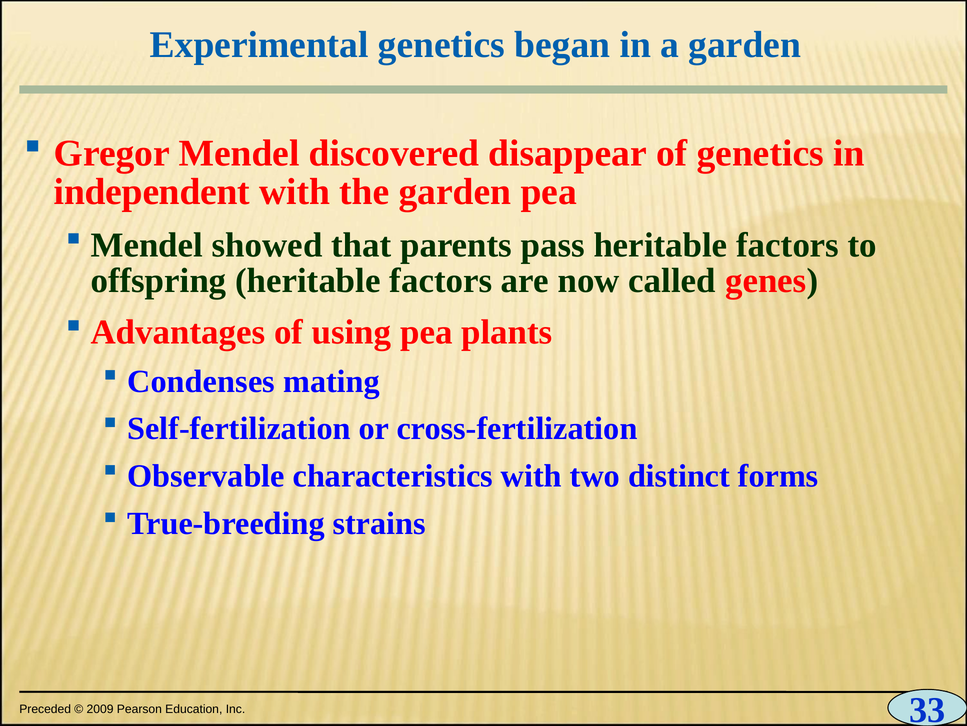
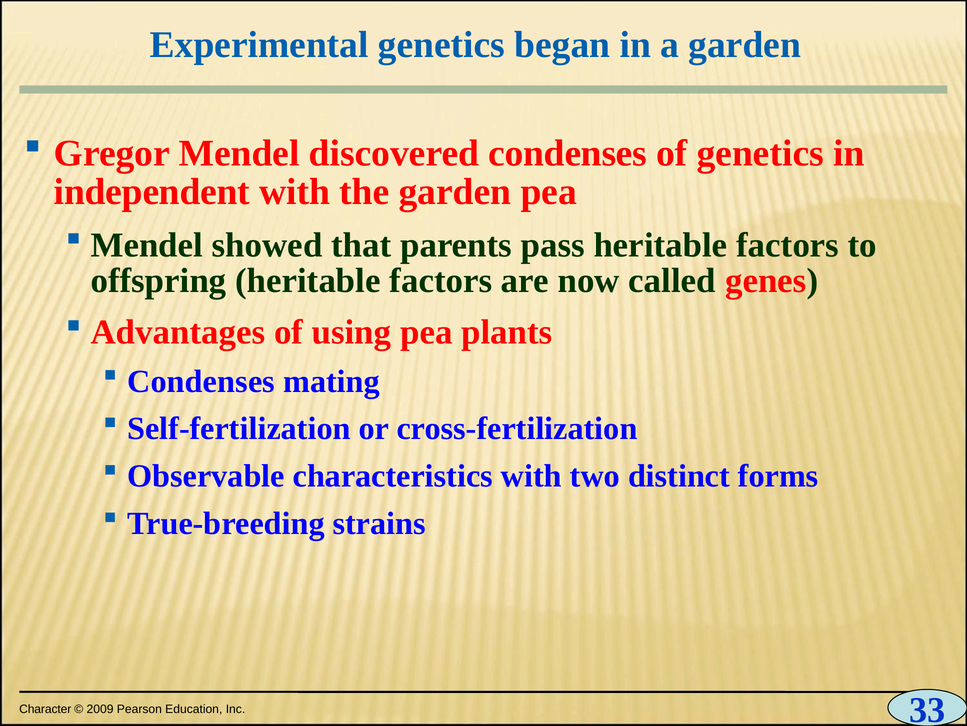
discovered disappear: disappear -> condenses
Preceded: Preceded -> Character
